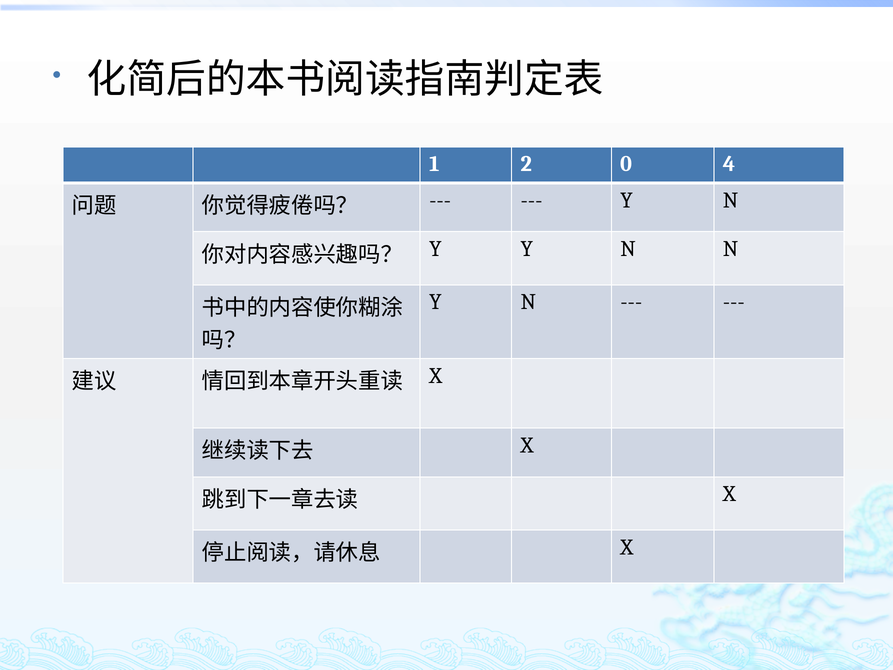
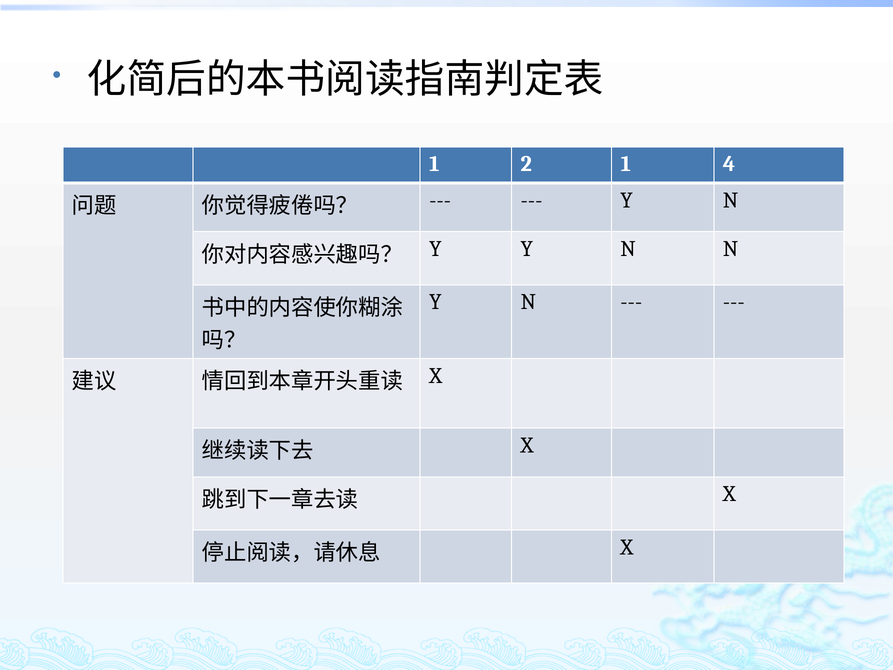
2 0: 0 -> 1
